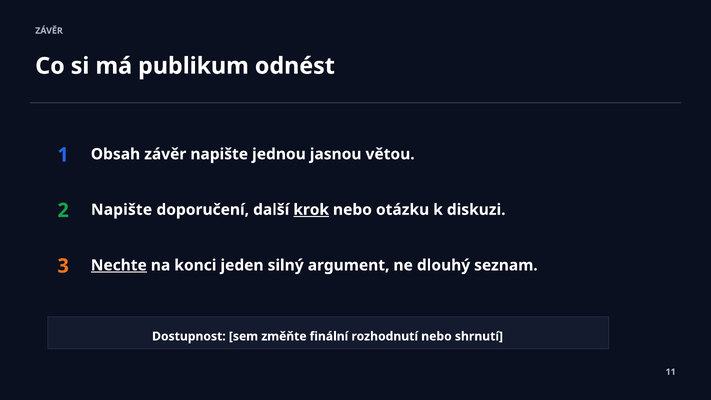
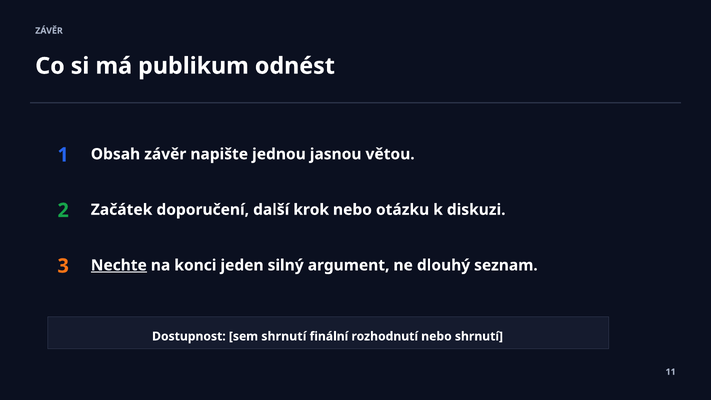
2 Napište: Napište -> Začátek
krok underline: present -> none
sem změňte: změňte -> shrnutí
